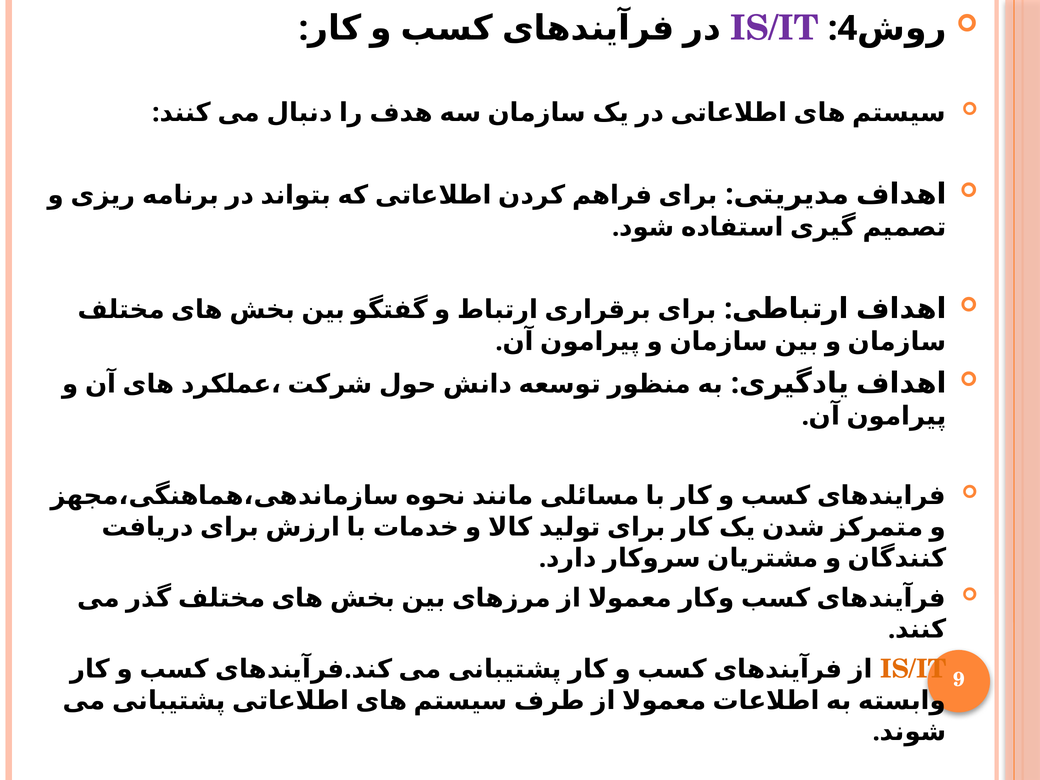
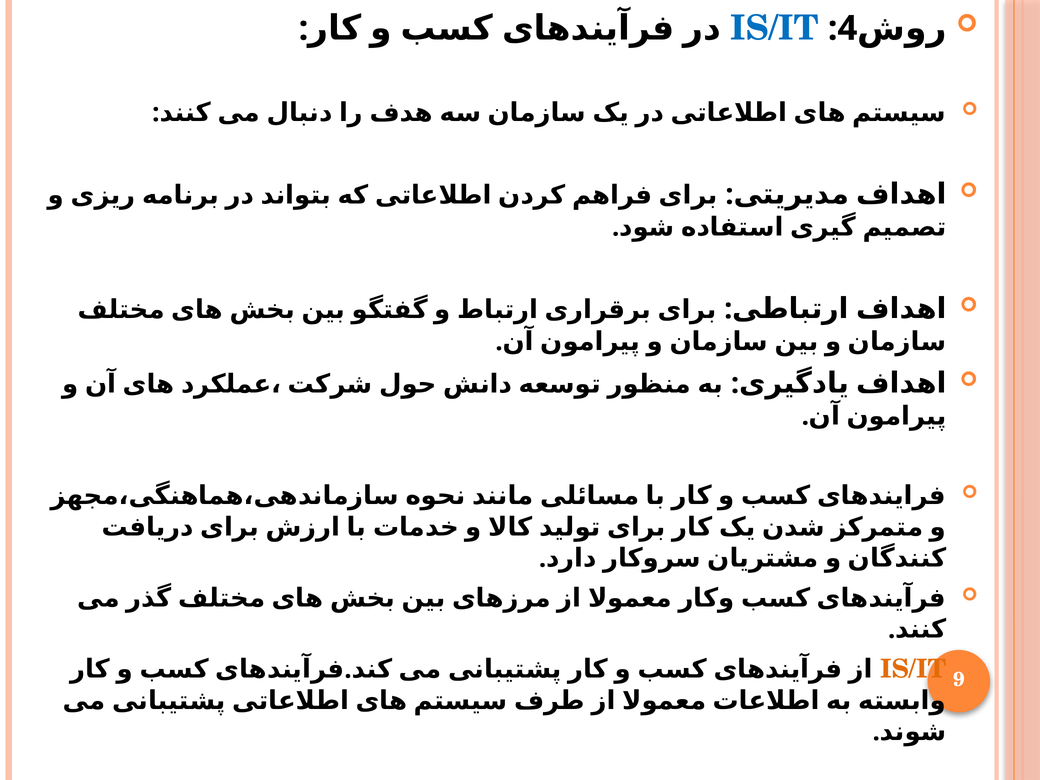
IS/IT at (774, 28) colour: purple -> blue
